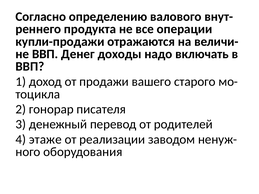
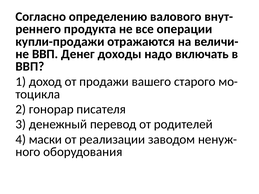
этаже: этаже -> маски
